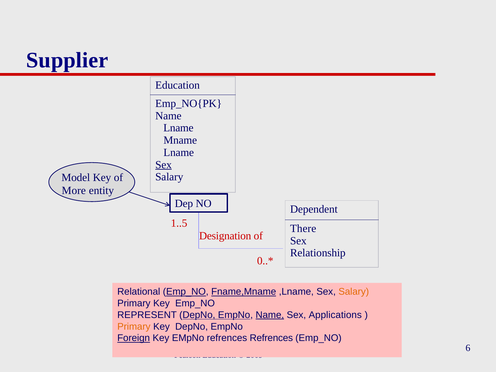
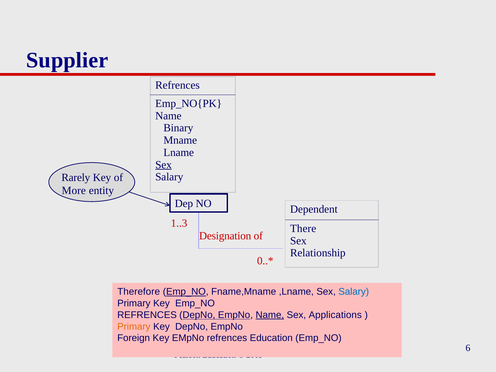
Education at (178, 85): Education -> Refrences
Lname at (178, 128): Lname -> Binary
Model: Model -> Rarely
1..5: 1..5 -> 1..3
Relational: Relational -> Therefore
Fname,Mname underline: present -> none
Salary at (354, 292) colour: orange -> blue
REPRESENT at (147, 315): REPRESENT -> REFRENCES
Foreign underline: present -> none
refrences Refrences: Refrences -> Education
